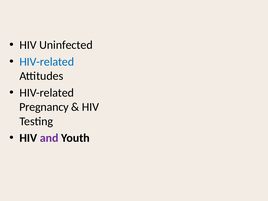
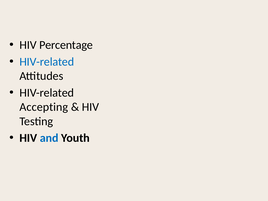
Uninfected: Uninfected -> Percentage
Pregnancy: Pregnancy -> Accepting
and colour: purple -> blue
